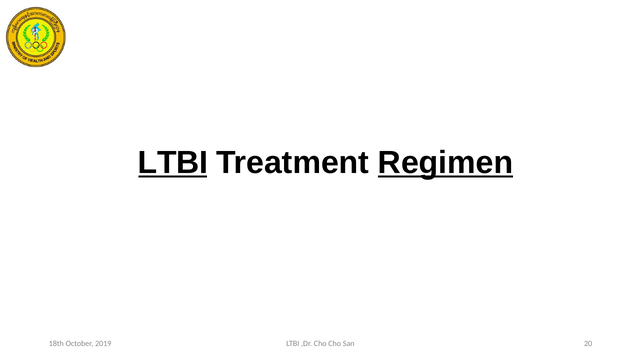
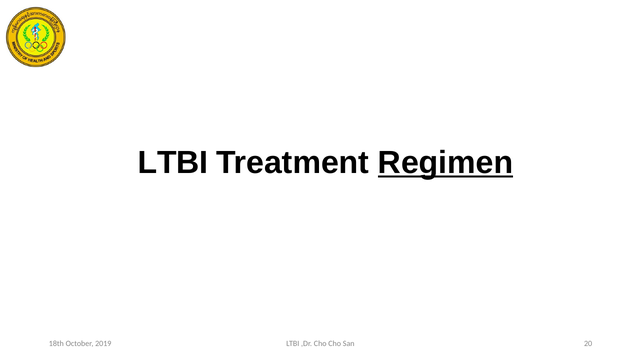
LTBI at (173, 163) underline: present -> none
